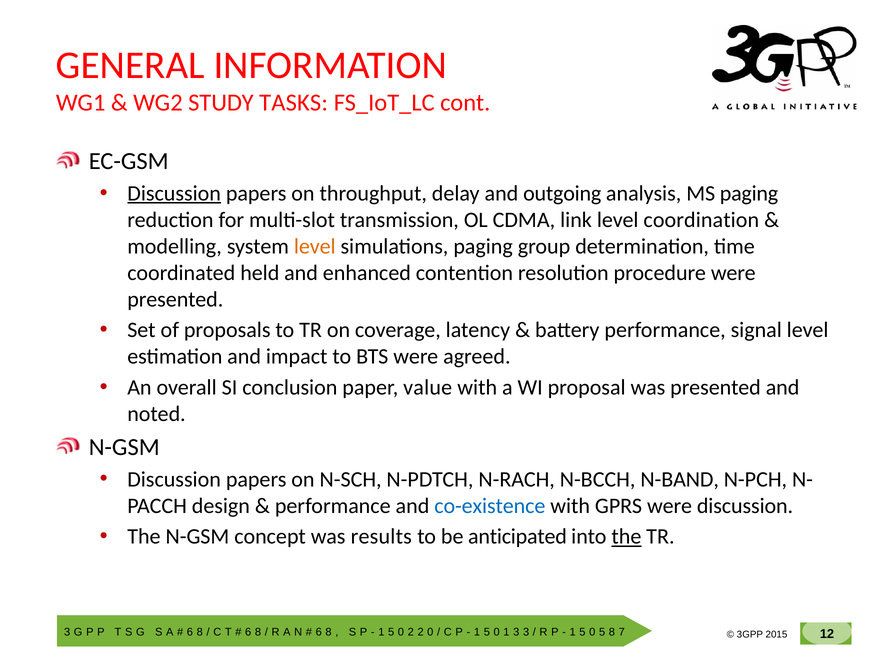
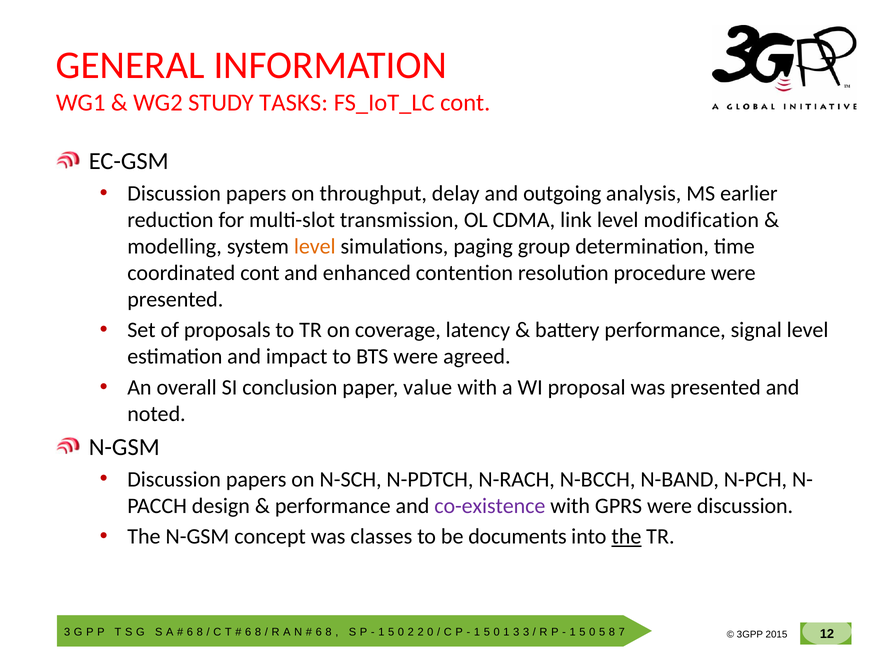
Discussion at (174, 193) underline: present -> none
MS paging: paging -> earlier
coordination: coordination -> modification
coordinated held: held -> cont
co-existence colour: blue -> purple
results: results -> classes
anticipated: anticipated -> documents
